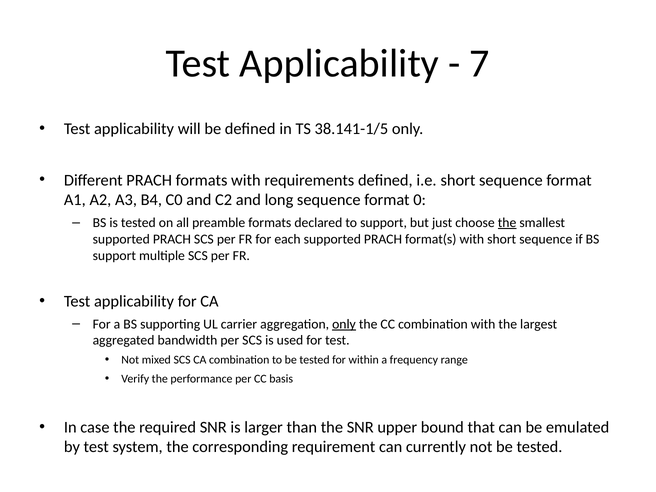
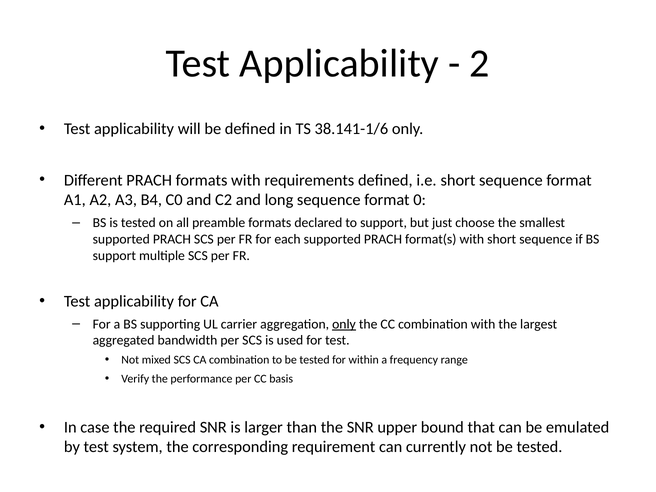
7: 7 -> 2
38.141-1/5: 38.141-1/5 -> 38.141-1/6
the at (507, 223) underline: present -> none
